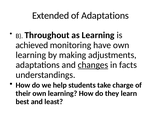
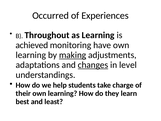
Extended: Extended -> Occurred
of Adaptations: Adaptations -> Experiences
making underline: none -> present
facts: facts -> level
